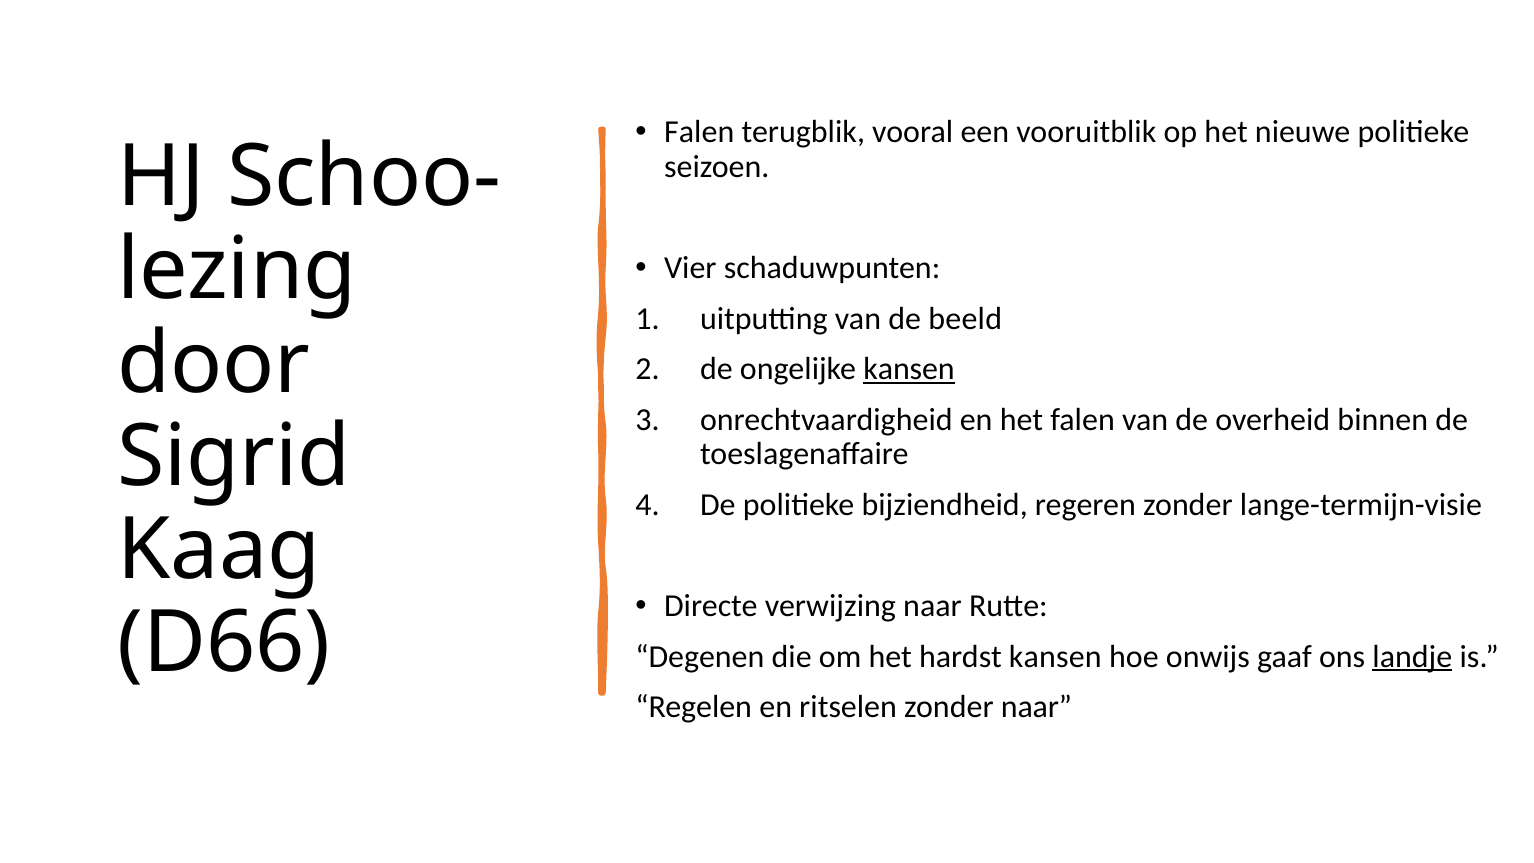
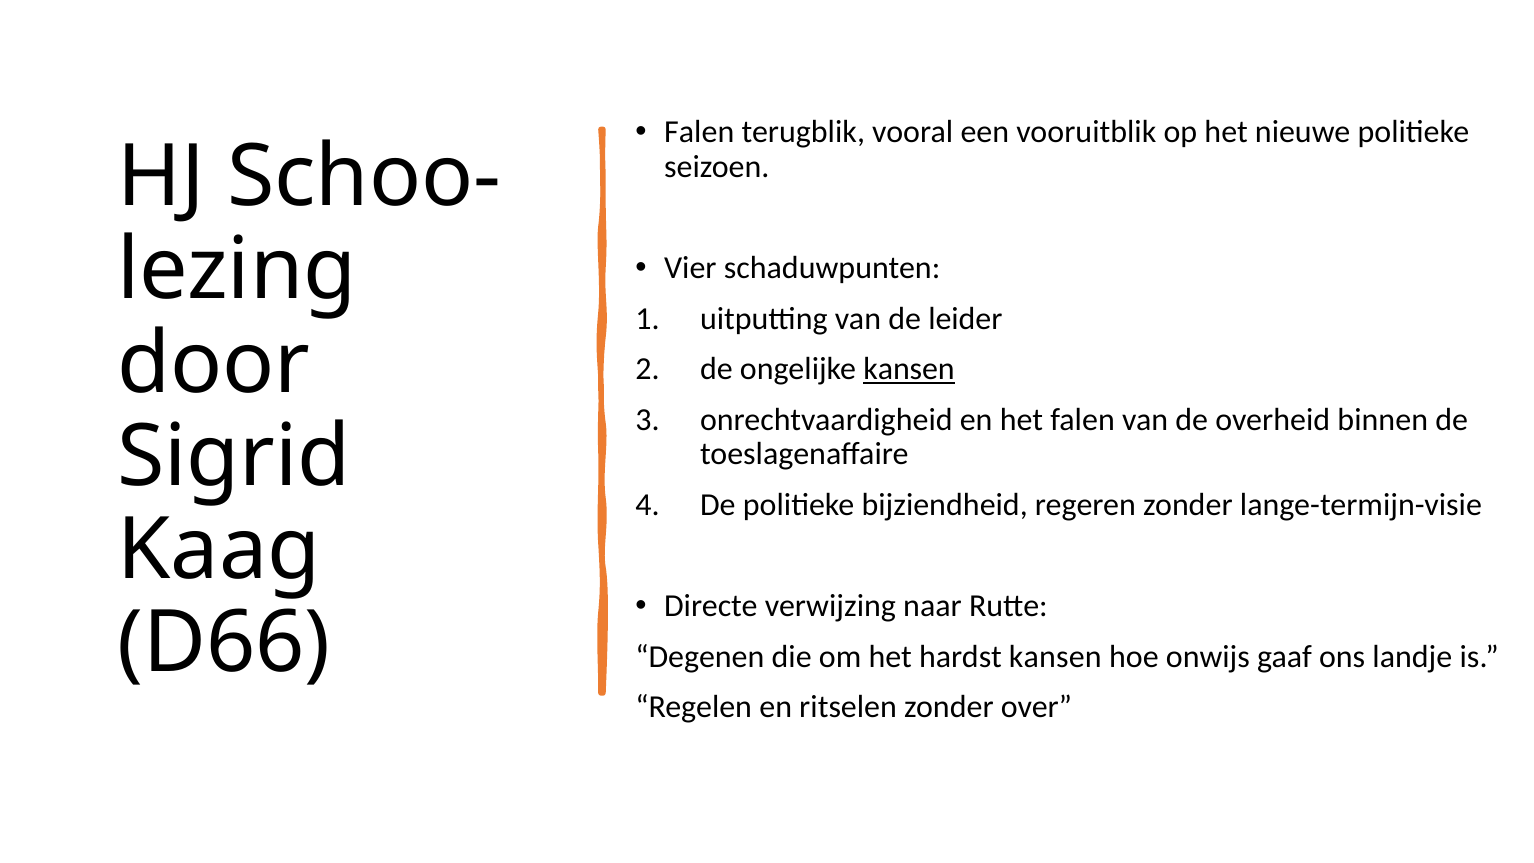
beeld: beeld -> leider
landje underline: present -> none
zonder naar: naar -> over
